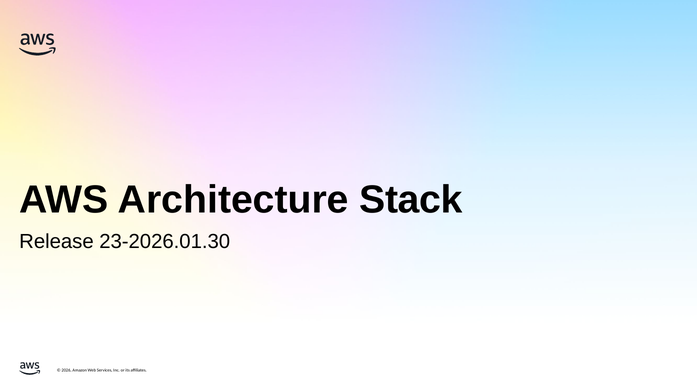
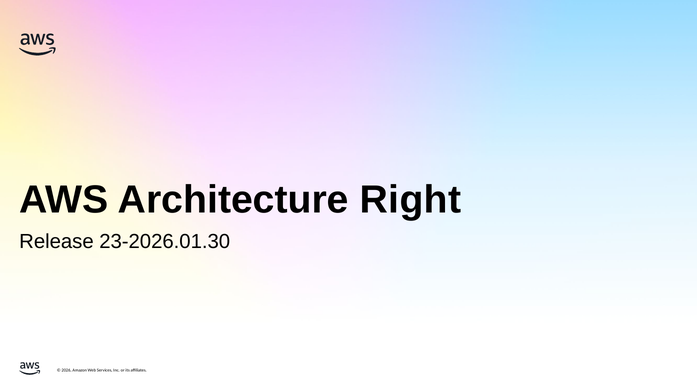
Stack: Stack -> Right
